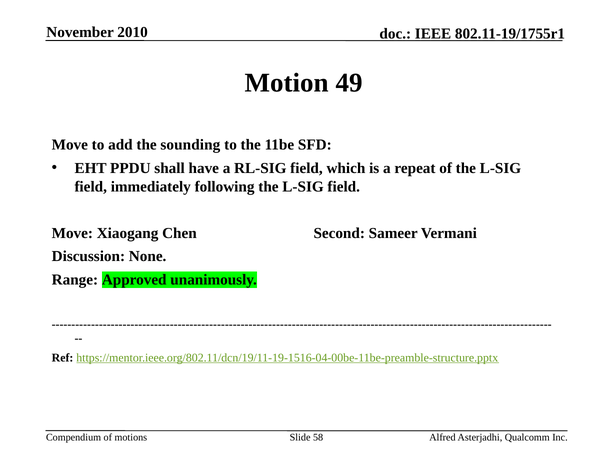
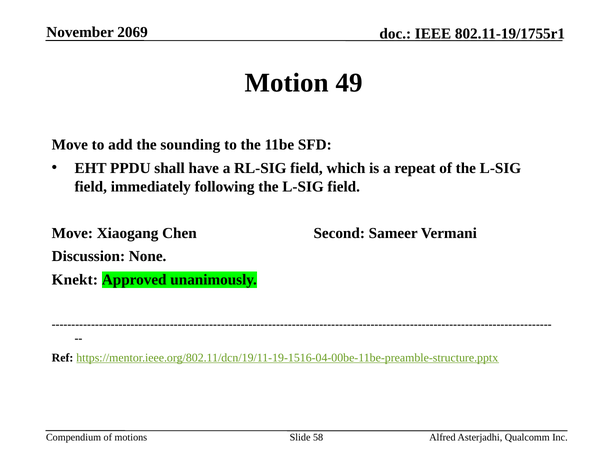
2010: 2010 -> 2069
Range: Range -> Knekt
